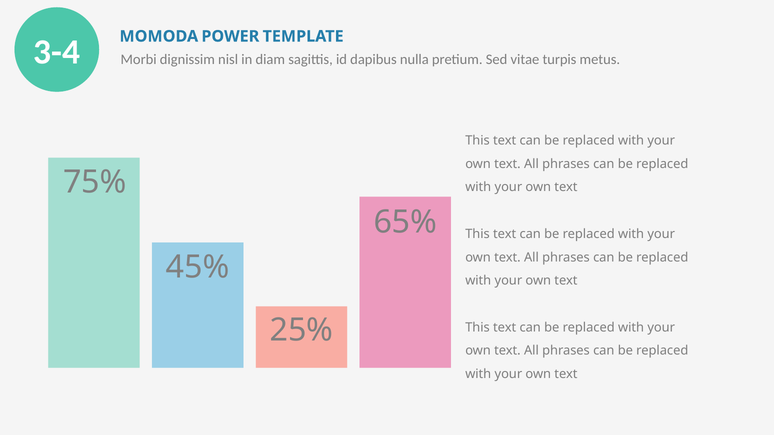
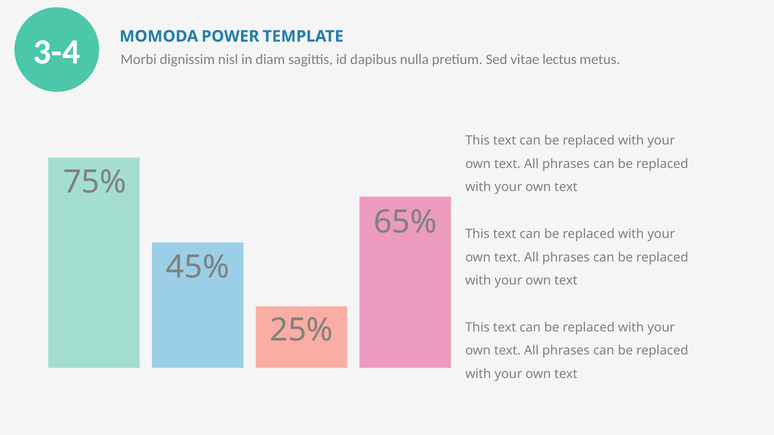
turpis: turpis -> lectus
